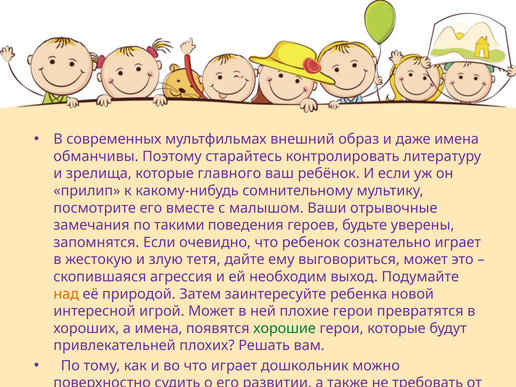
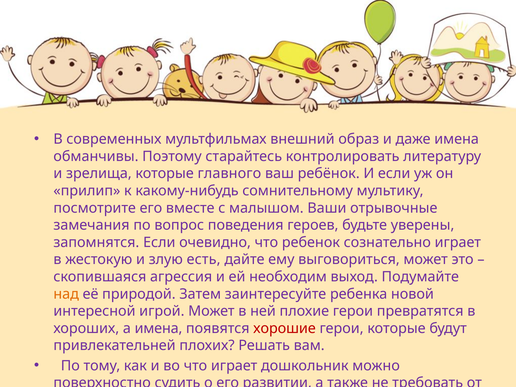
такими: такими -> вопрос
тетя: тетя -> есть
хорошие colour: green -> red
